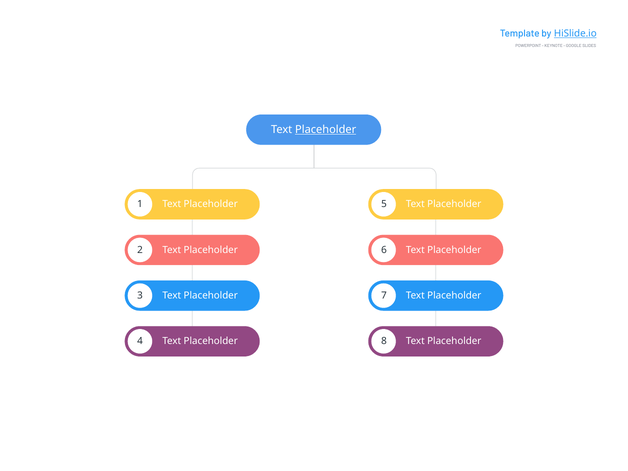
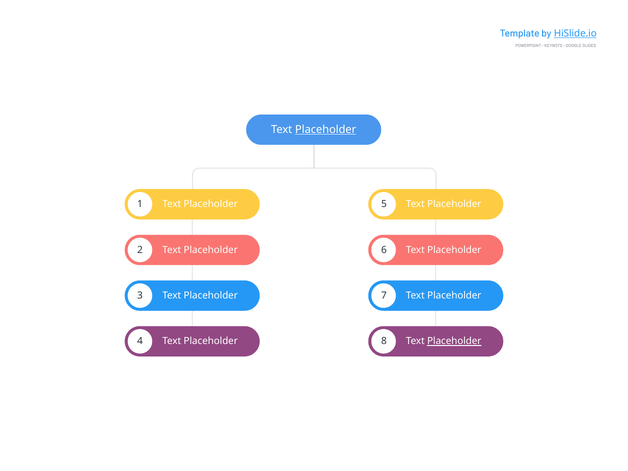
Placeholder at (454, 341) underline: none -> present
